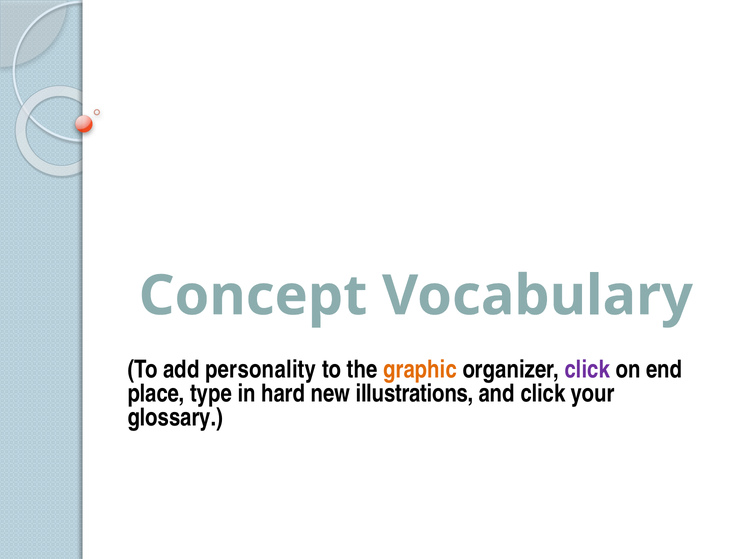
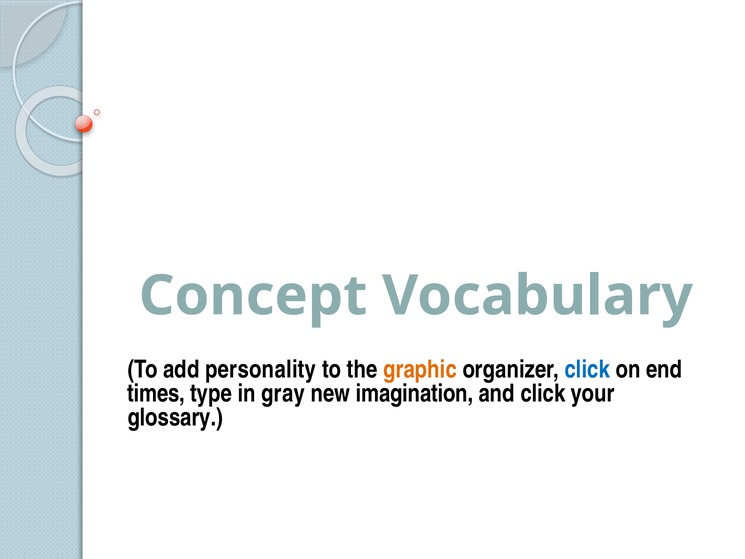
click at (587, 370) colour: purple -> blue
place: place -> times
hard: hard -> gray
illustrations: illustrations -> imagination
